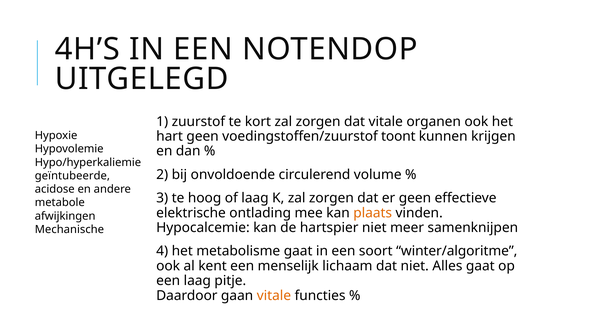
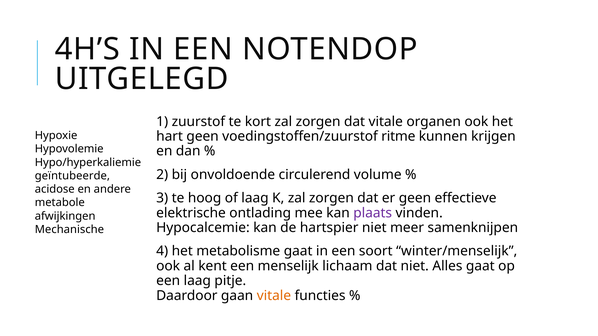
toont: toont -> ritme
plaats colour: orange -> purple
winter/algoritme: winter/algoritme -> winter/menselijk
